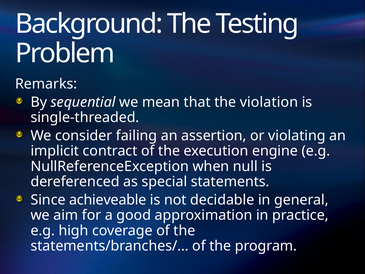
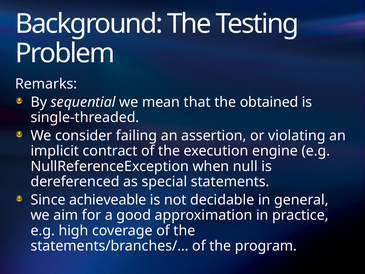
violation: violation -> obtained
